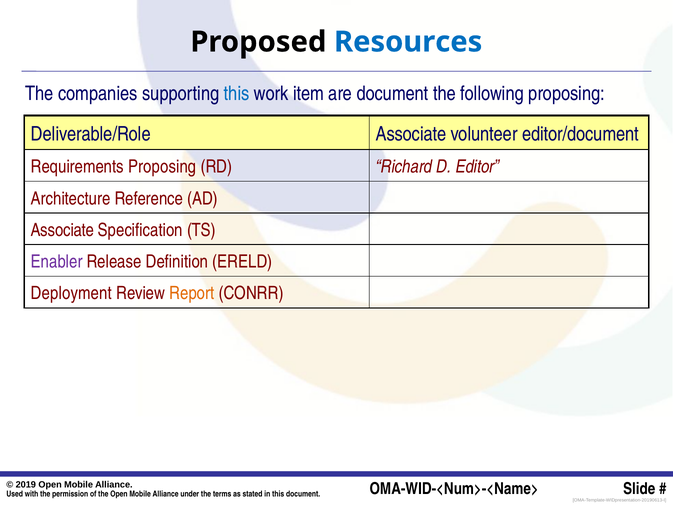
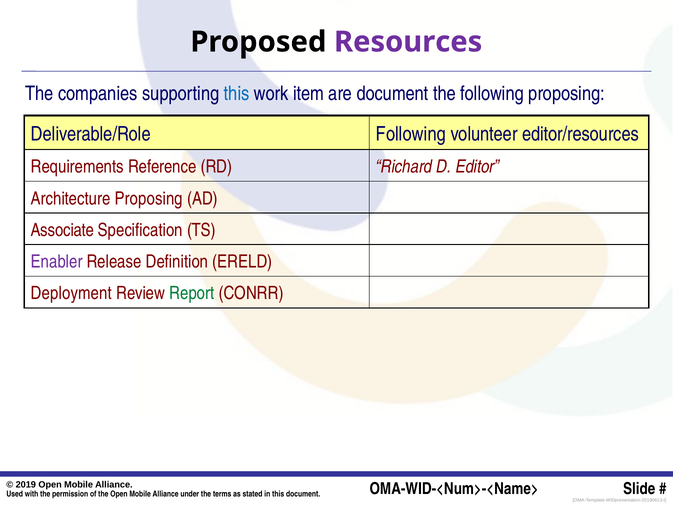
Resources colour: blue -> purple
Deliverable/Role Associate: Associate -> Following
editor/document: editor/document -> editor/resources
Requirements Proposing: Proposing -> Reference
Architecture Reference: Reference -> Proposing
Report colour: orange -> green
